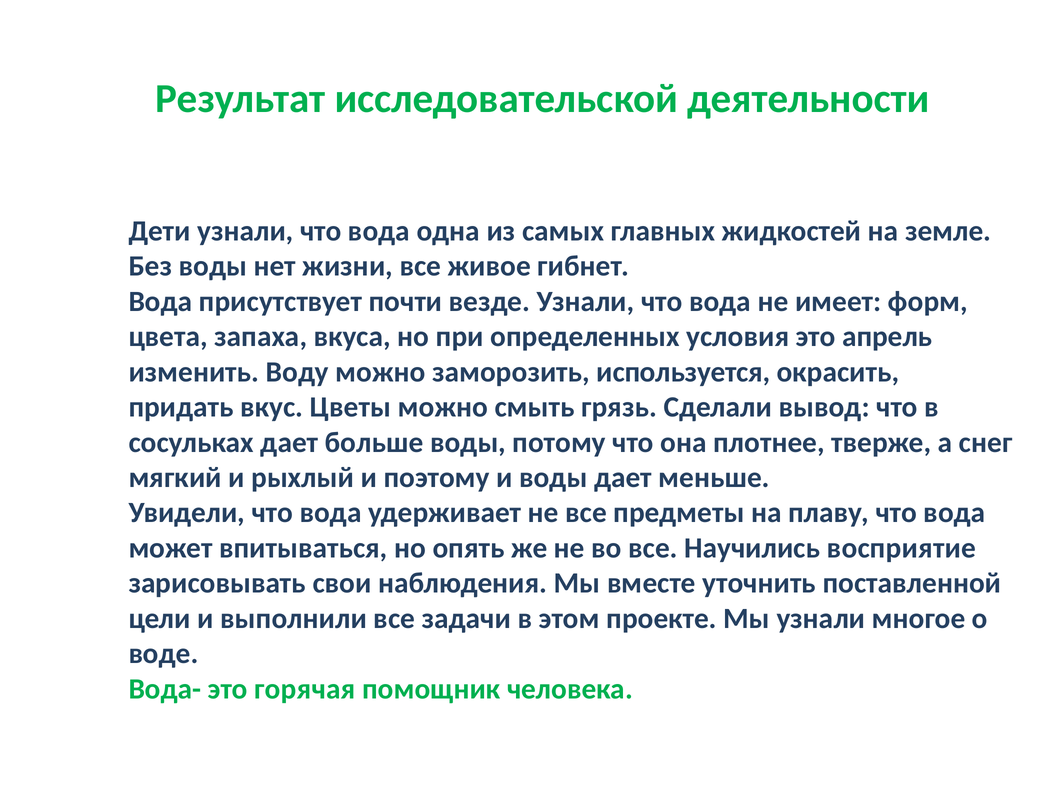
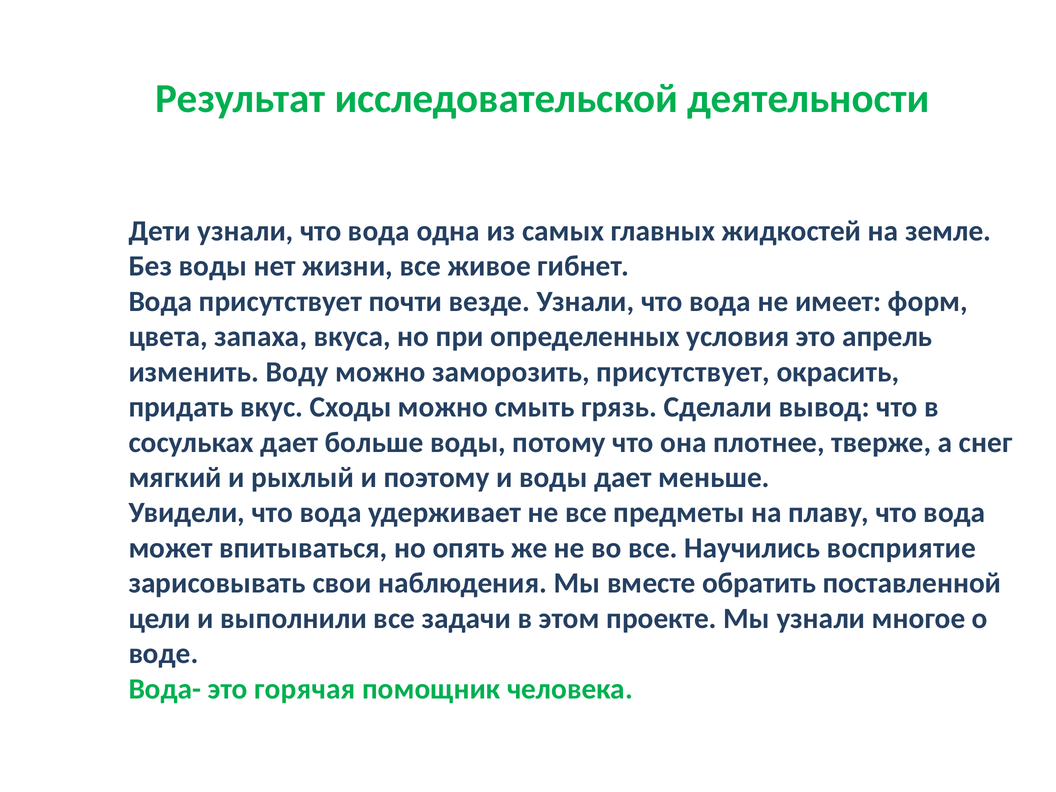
заморозить используется: используется -> присутствует
Цветы: Цветы -> Сходы
уточнить: уточнить -> обратить
